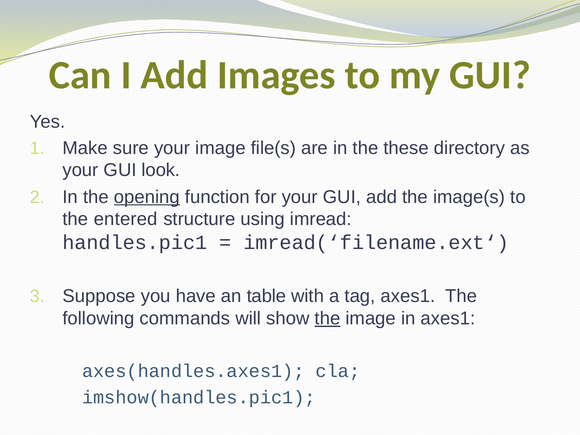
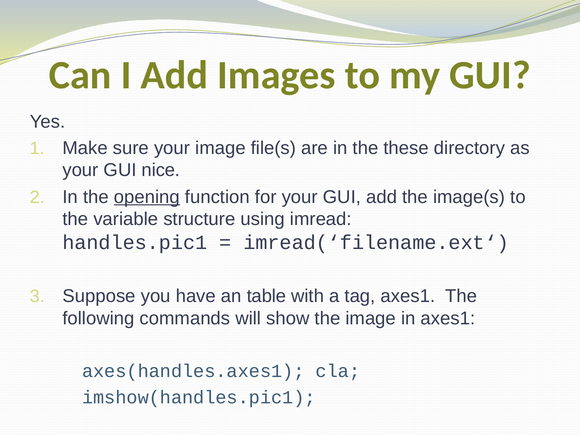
look: look -> nice
entered: entered -> variable
the at (327, 318) underline: present -> none
